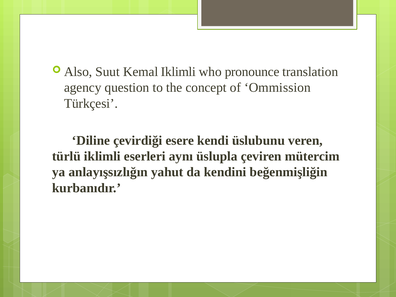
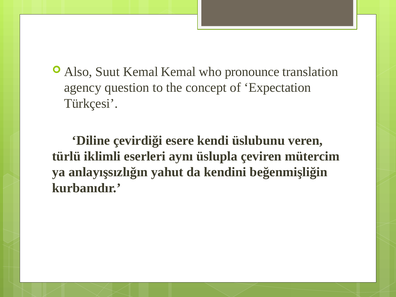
Kemal Iklimli: Iklimli -> Kemal
Ommission: Ommission -> Expectation
